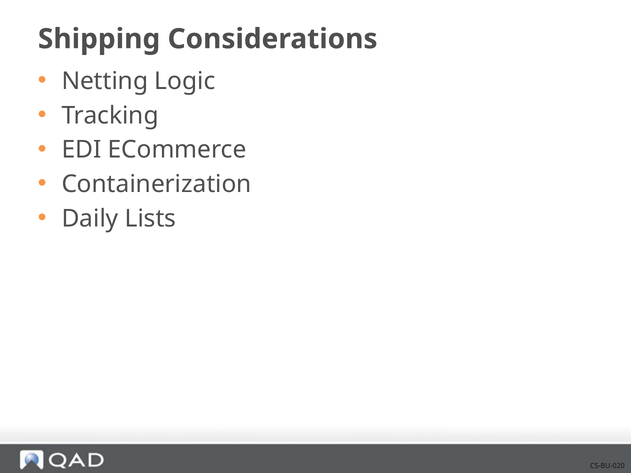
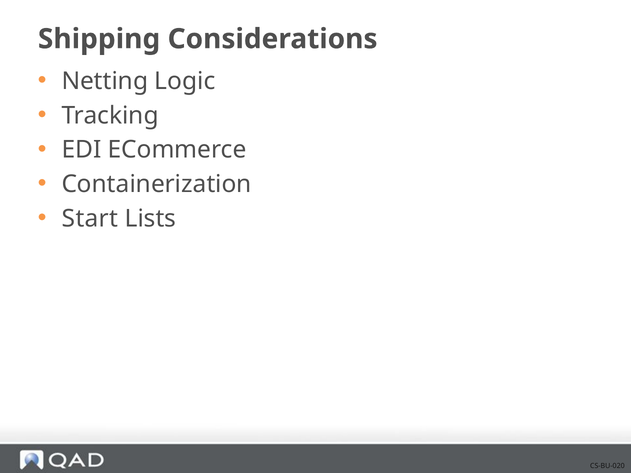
Daily: Daily -> Start
